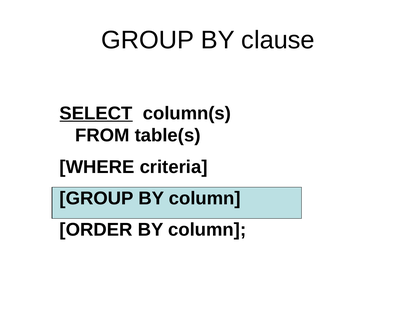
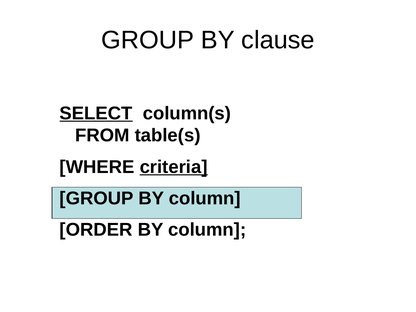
criteria underline: none -> present
